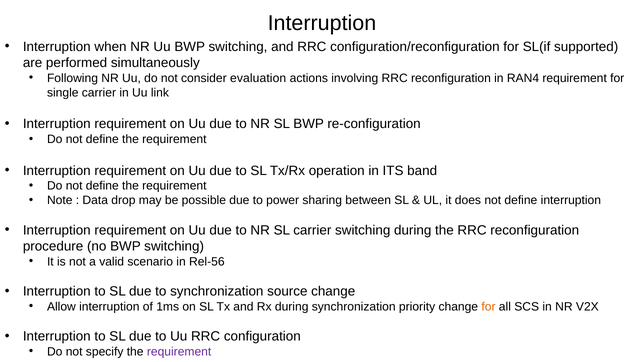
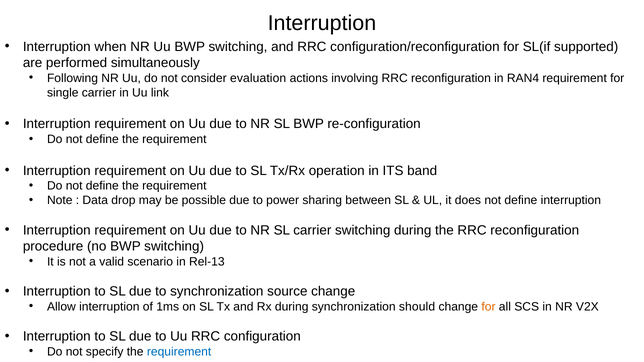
Rel-56: Rel-56 -> Rel-13
priority: priority -> should
requirement at (179, 352) colour: purple -> blue
